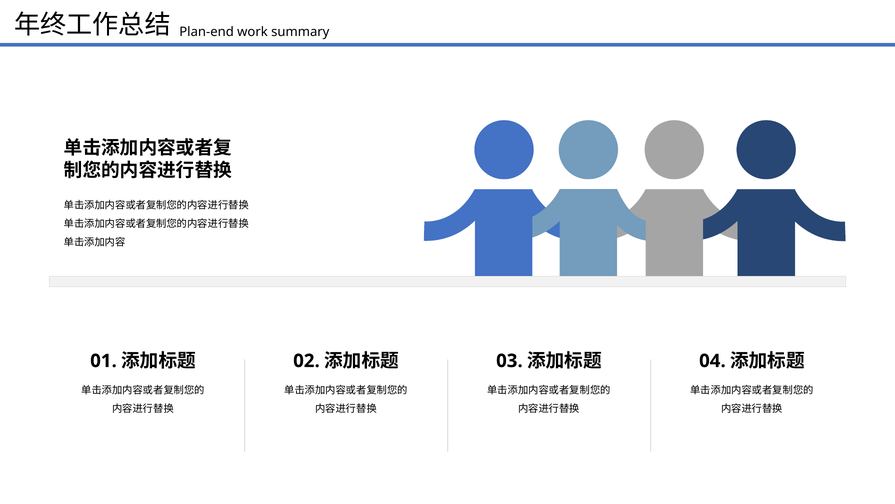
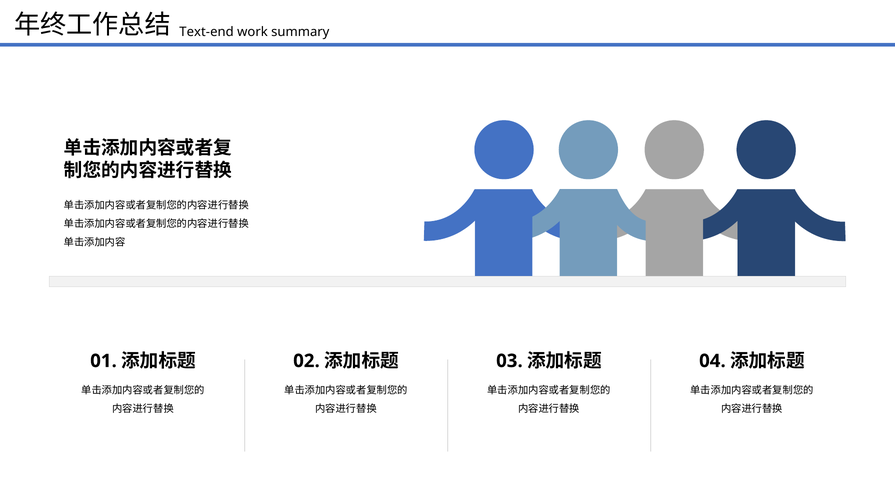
Plan-end: Plan-end -> Text-end
